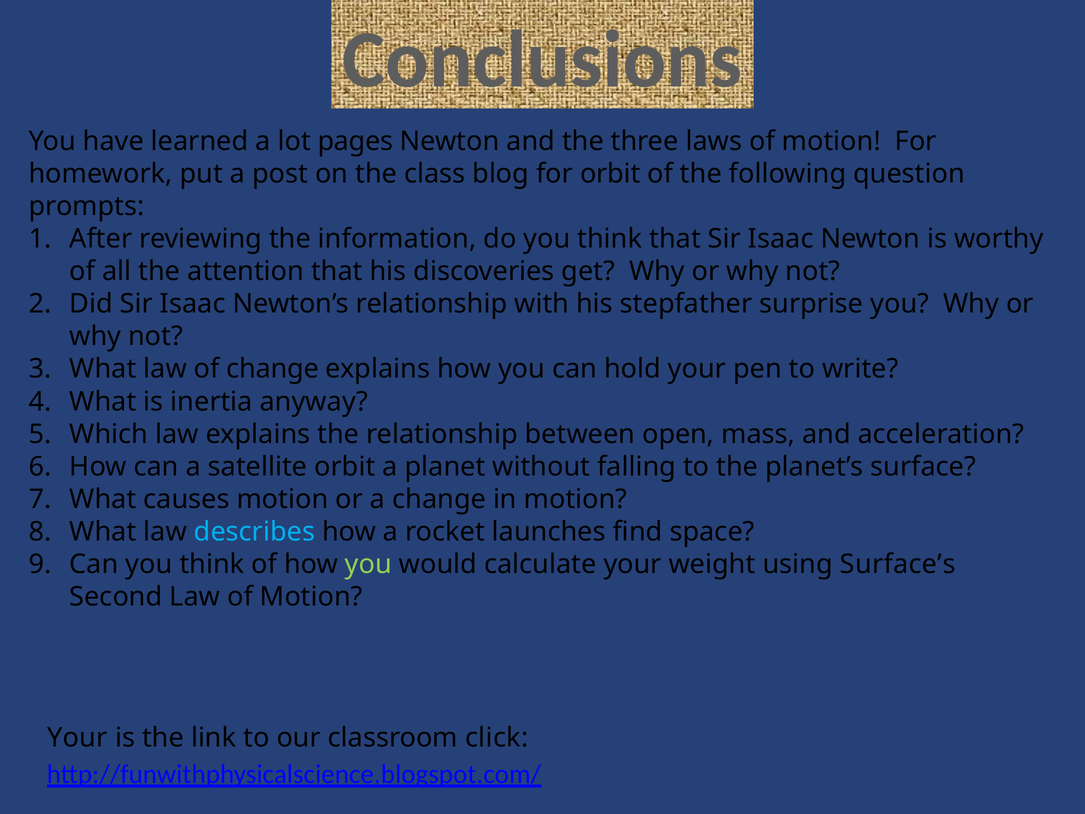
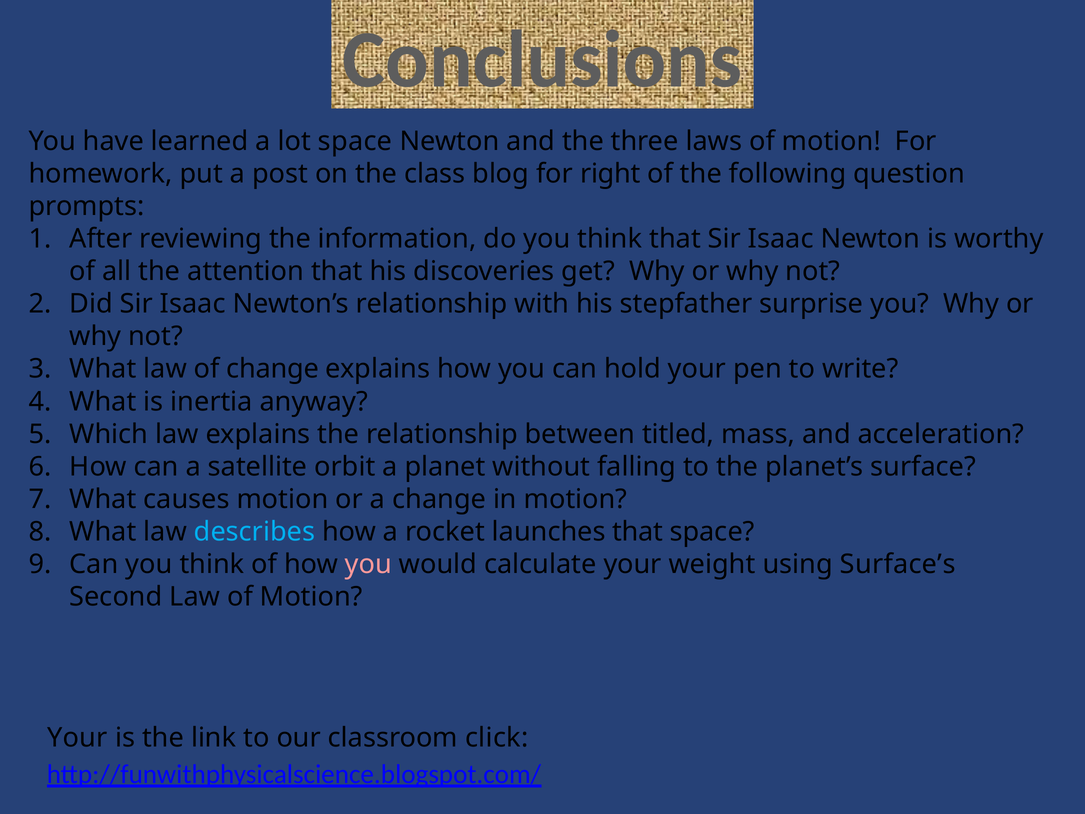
lot pages: pages -> space
for orbit: orbit -> right
open: open -> titled
launches find: find -> that
you at (368, 564) colour: light green -> pink
